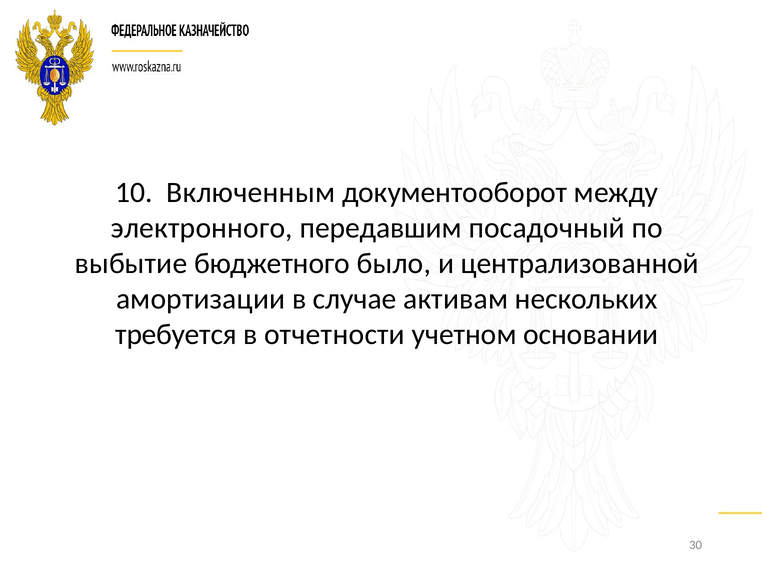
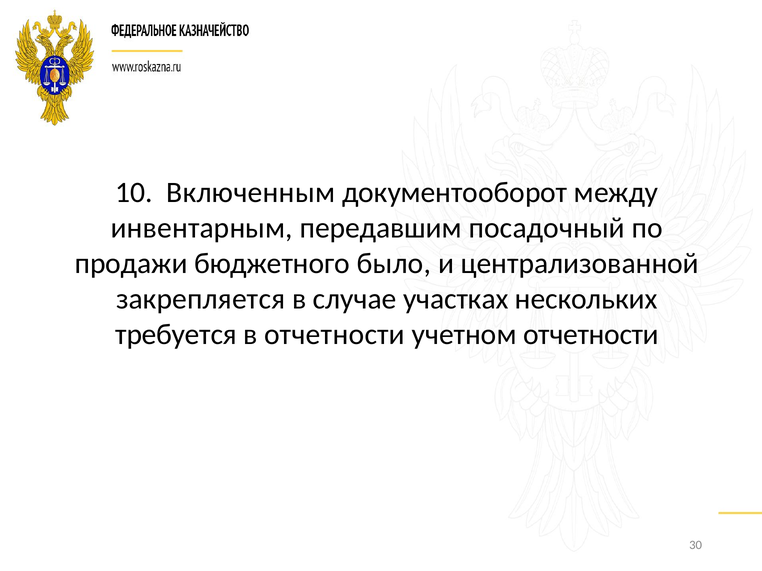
электронного: электронного -> инвентарным
выбытие: выбытие -> продажи
амортизации: амортизации -> закрепляется
активам: активам -> участках
учетном основании: основании -> отчетности
